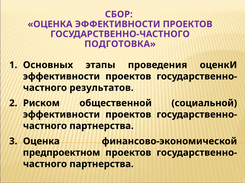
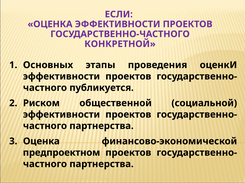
СБОР: СБОР -> ЕСЛИ
ПОДГОТОВКА: ПОДГОТОВКА -> КОНКРЕТНОЙ
результатов: результатов -> публикуется
